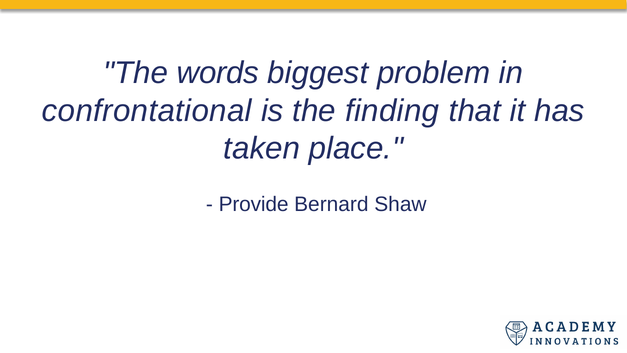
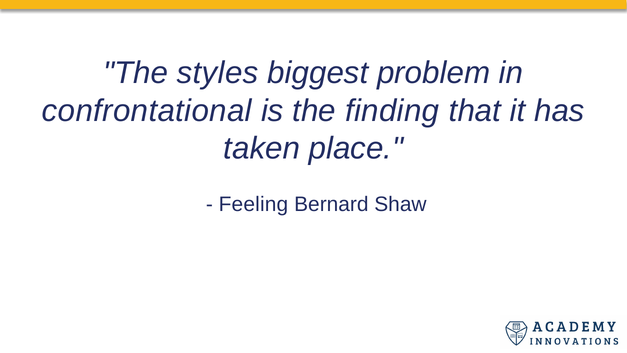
words: words -> styles
Provide: Provide -> Feeling
